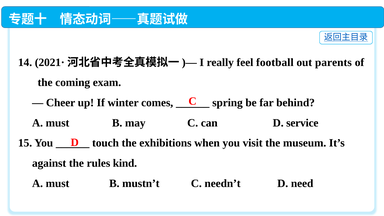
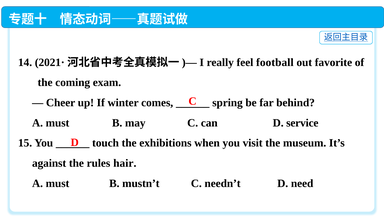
parents: parents -> favorite
kind: kind -> hair
